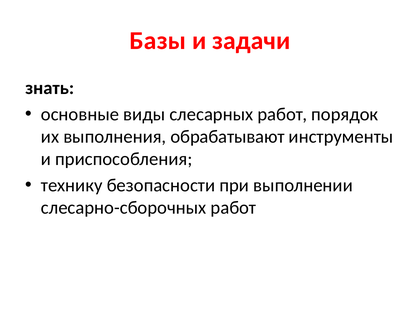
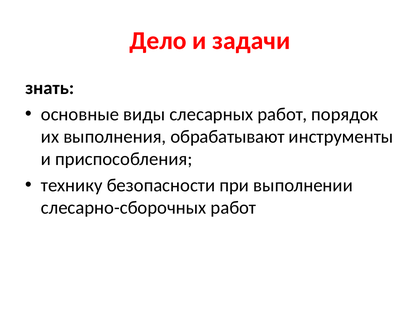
Базы: Базы -> Дело
